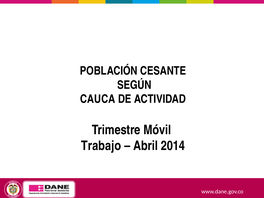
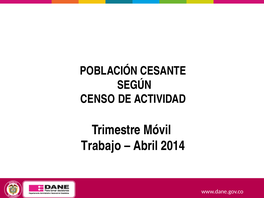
CAUCA: CAUCA -> CENSO
